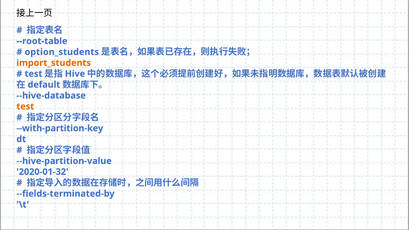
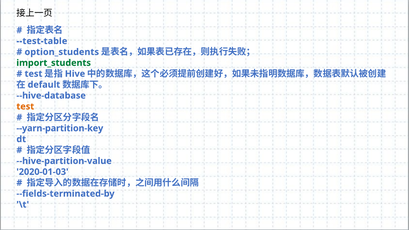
--root-table: --root-table -> --test-table
import_students colour: orange -> green
--with-partition-key: --with-partition-key -> --yarn-partition-key
2020-01-32: 2020-01-32 -> 2020-01-03
